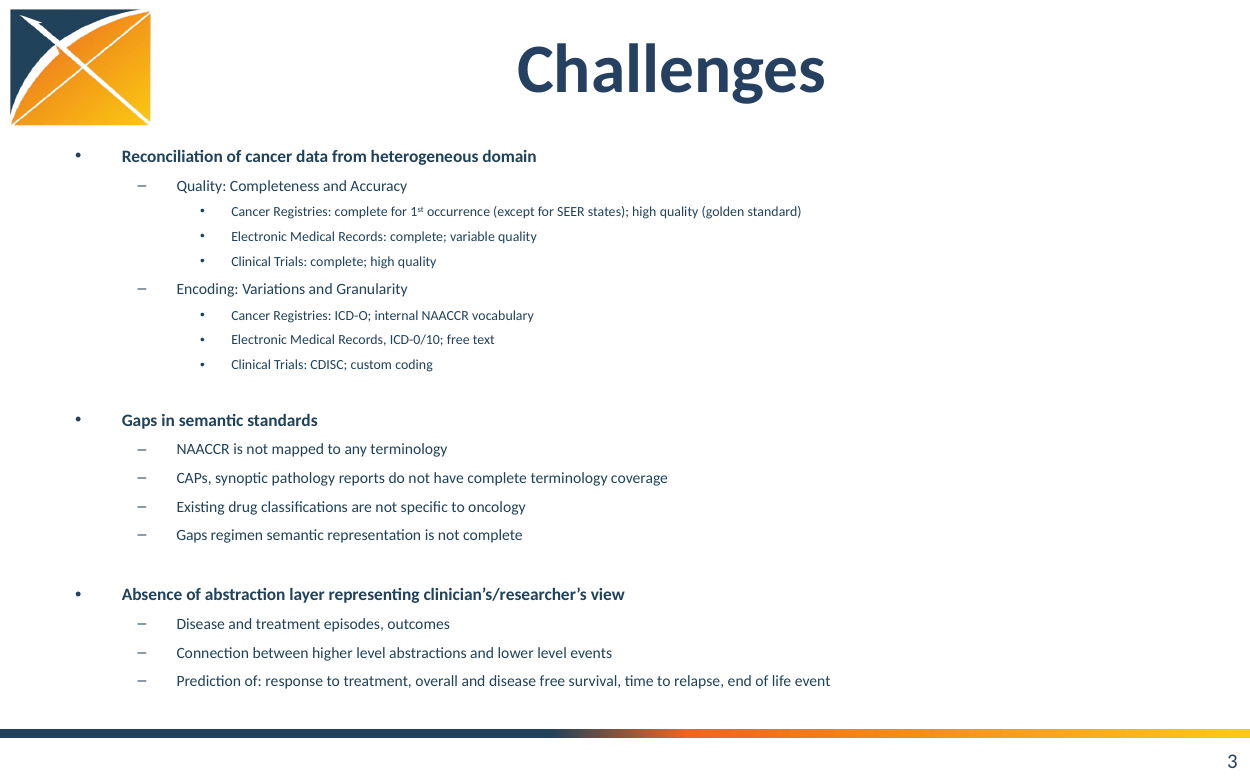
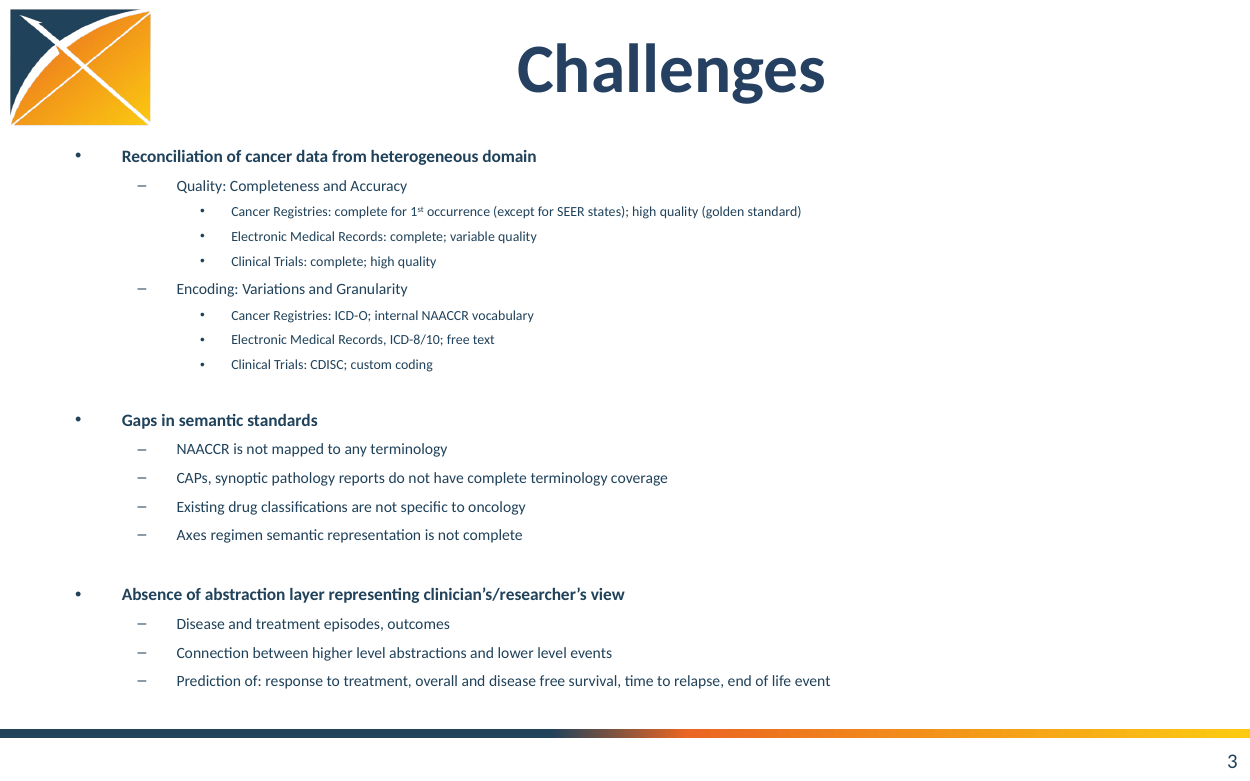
ICD-0/10: ICD-0/10 -> ICD-8/10
Gaps at (192, 536): Gaps -> Axes
